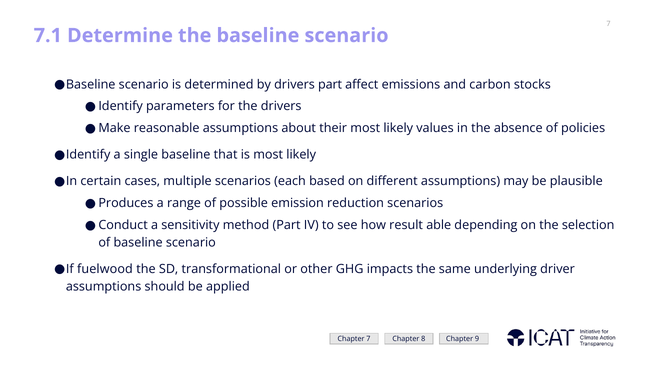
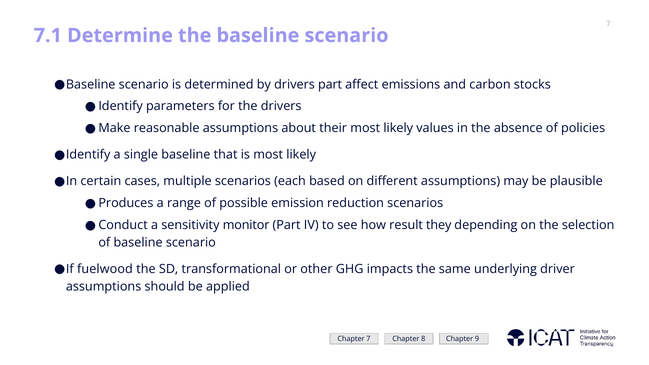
method: method -> monitor
able: able -> they
